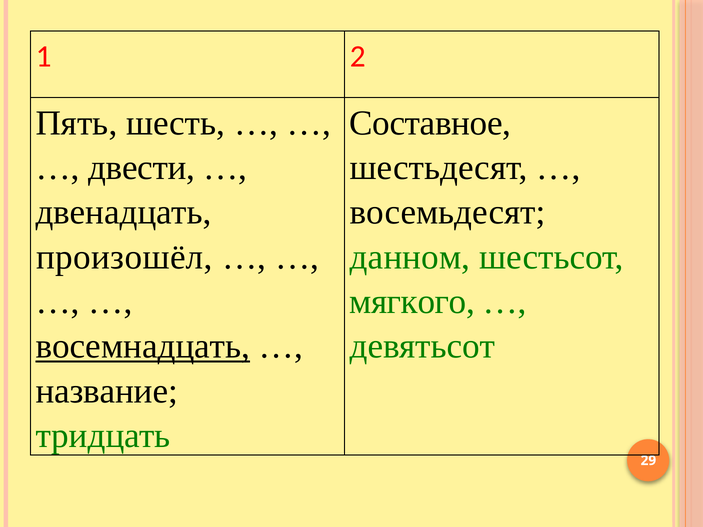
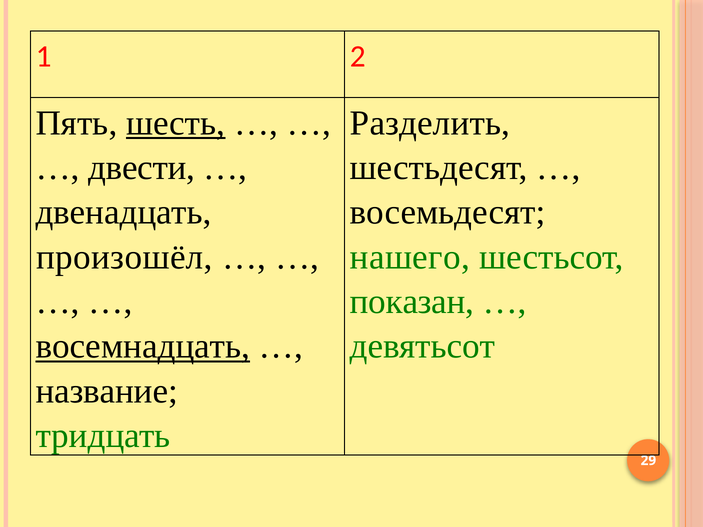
шесть underline: none -> present
Составное: Составное -> Разделить
данном: данном -> нашего
мягкого: мягкого -> показан
